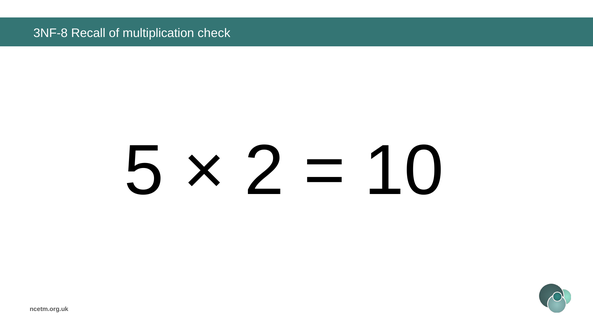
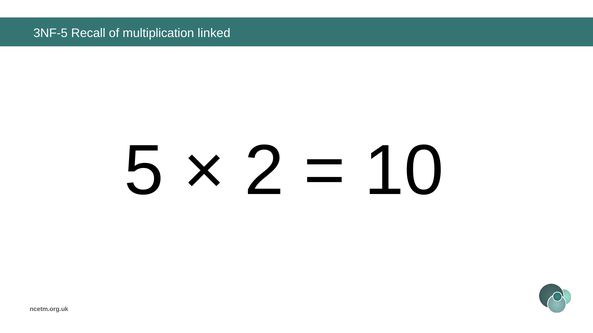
3NF-8: 3NF-8 -> 3NF-5
check: check -> linked
